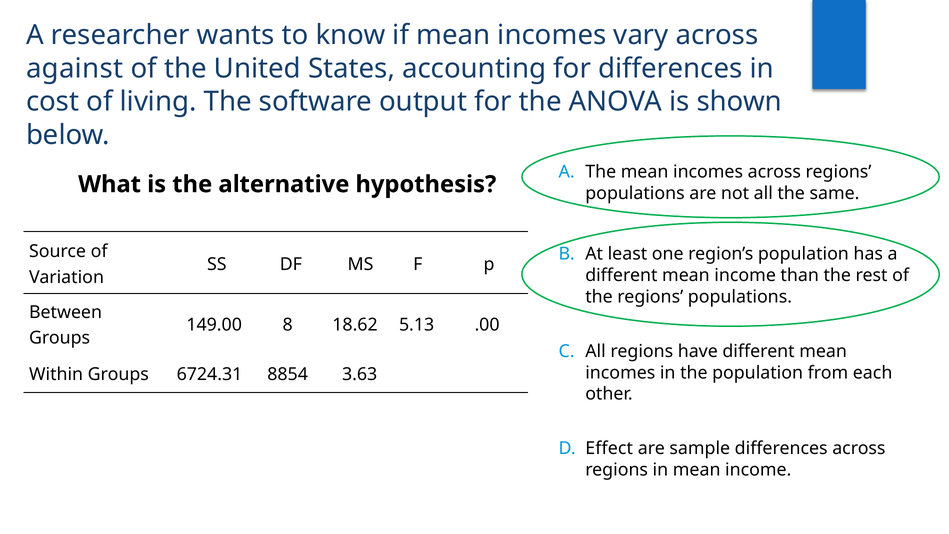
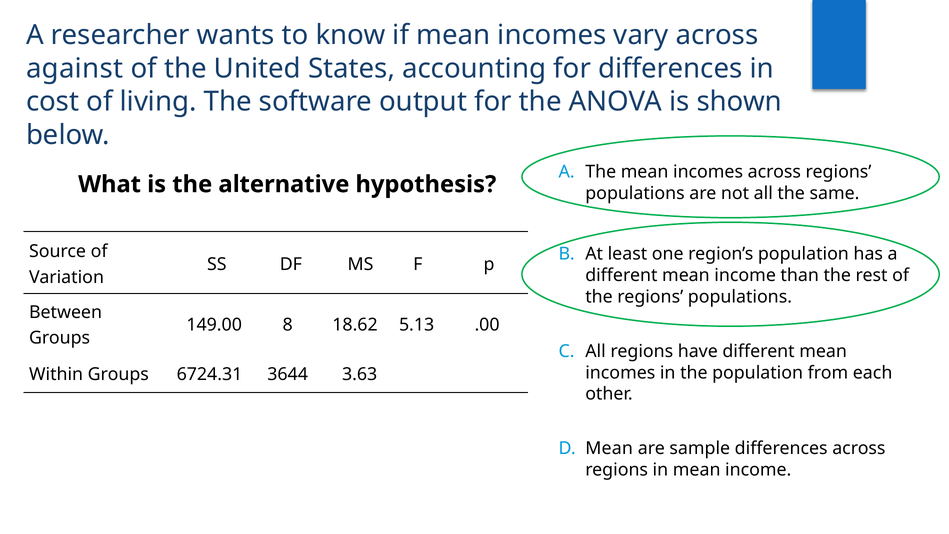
8854: 8854 -> 3644
Effect at (609, 448): Effect -> Mean
